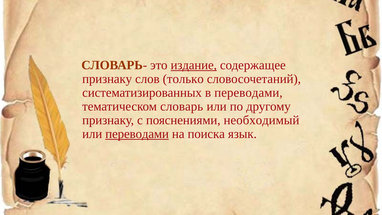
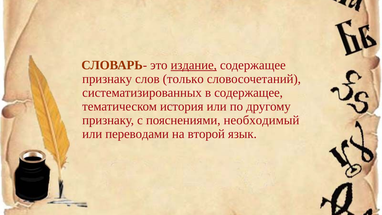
в переводами: переводами -> содержащее
словарь: словарь -> история
переводами at (137, 134) underline: present -> none
поиска: поиска -> второй
